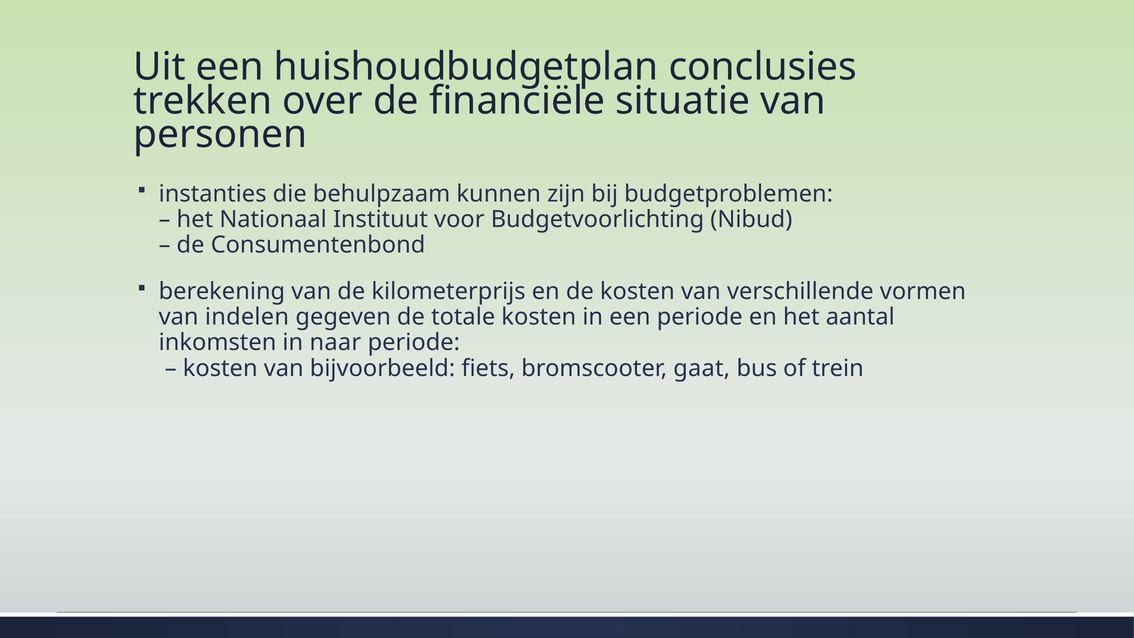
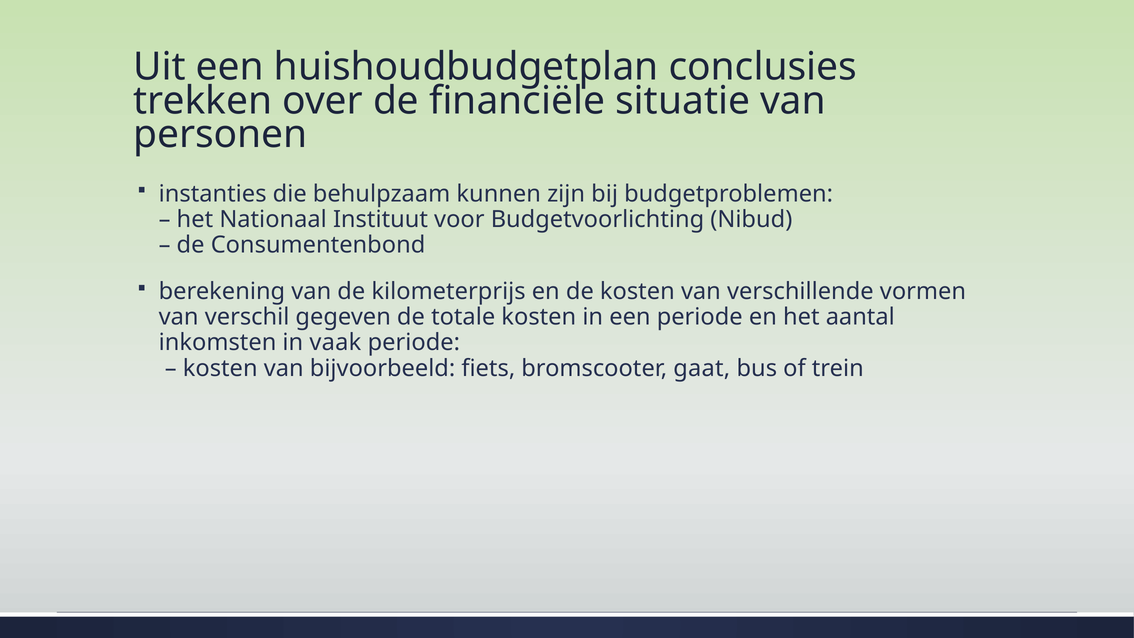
indelen: indelen -> verschil
naar: naar -> vaak
